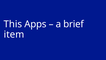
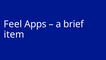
This: This -> Feel
